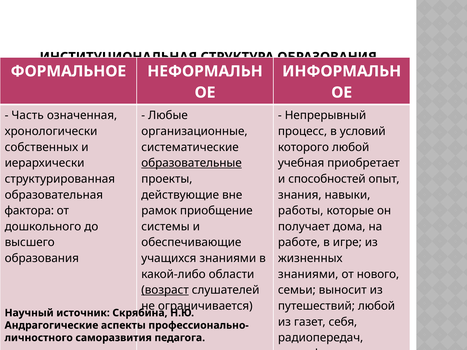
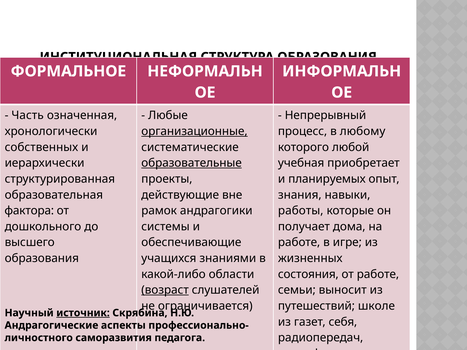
организационные underline: none -> present
условий: условий -> любому
способностей: способностей -> планируемых
приобщение: приобщение -> андрагогики
знаниями at (308, 274): знаниями -> состояния
от нового: нового -> работе
путешествий любой: любой -> школе
источник underline: none -> present
